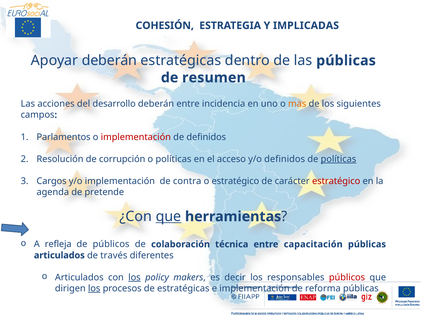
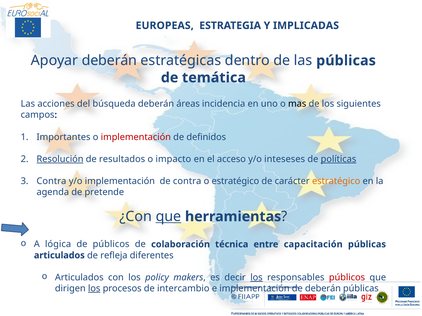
COHESIÓN: COHESIÓN -> EUROPEAS
resumen: resumen -> temática
desarrollo: desarrollo -> búsqueda
deberán entre: entre -> áreas
mas colour: orange -> black
Parlamentos: Parlamentos -> Importantes
Resolución underline: none -> present
corrupción: corrupción -> resultados
o políticas: políticas -> impacto
y/o definidos: definidos -> inteseses
Cargos at (52, 181): Cargos -> Contra
estratégico at (336, 181) colour: red -> orange
refleja: refleja -> lógica
través: través -> refleja
los at (134, 278) underline: present -> none
los at (257, 278) underline: none -> present
de estratégicas: estratégicas -> intercambio
de reforma: reforma -> deberán
